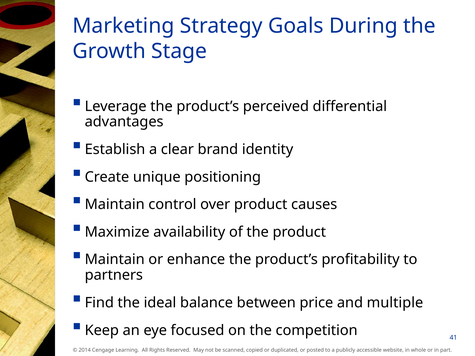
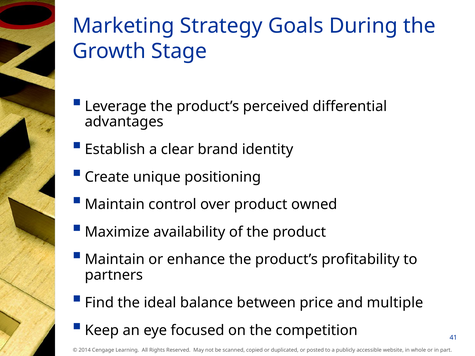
causes: causes -> owned
